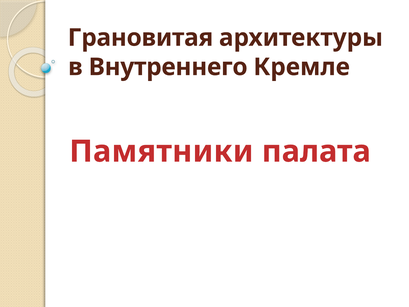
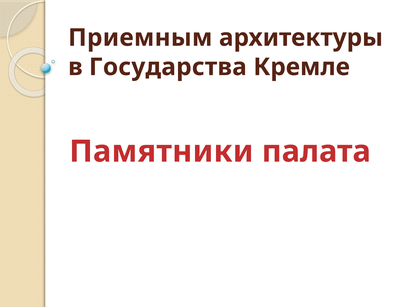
Грановитая: Грановитая -> Приемным
Внутреннего: Внутреннего -> Государства
